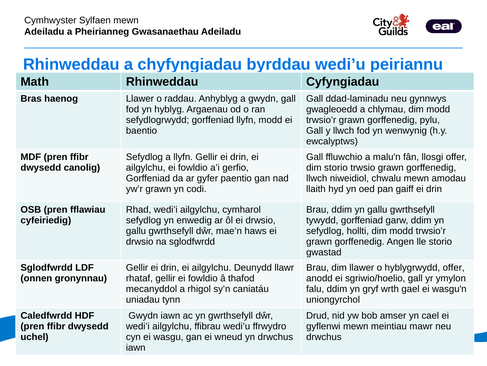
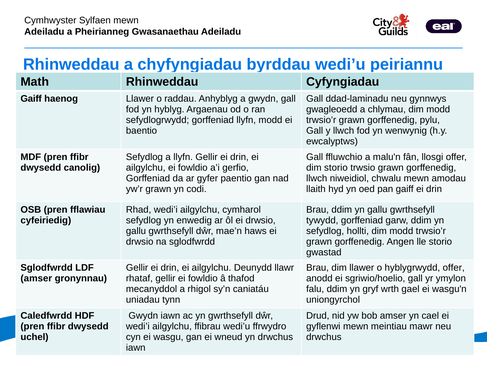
Bras at (31, 99): Bras -> Gaiff
onnen at (36, 278): onnen -> amser
